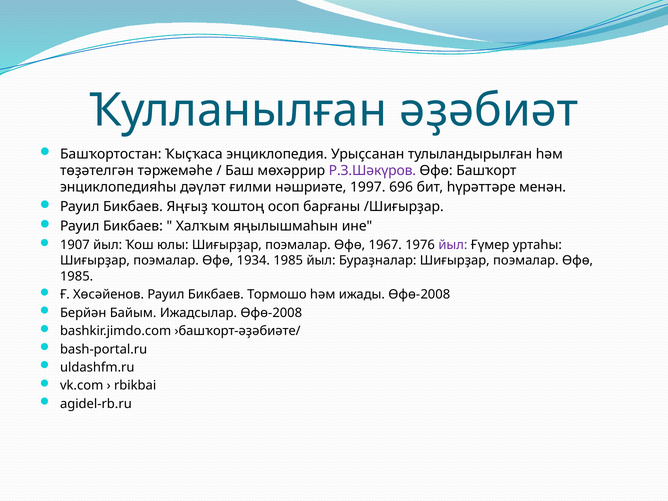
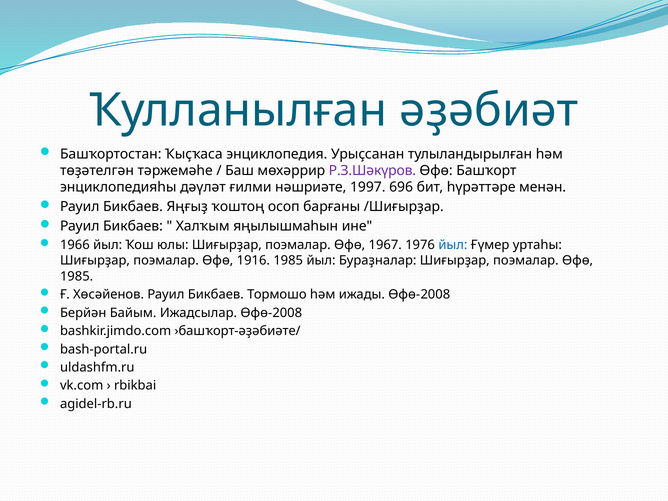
1907: 1907 -> 1966
йыл at (453, 245) colour: purple -> blue
1934: 1934 -> 1916
